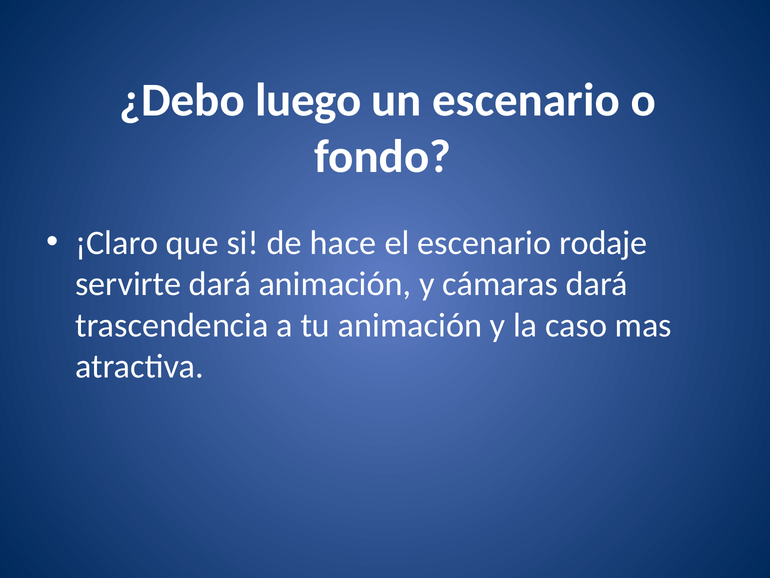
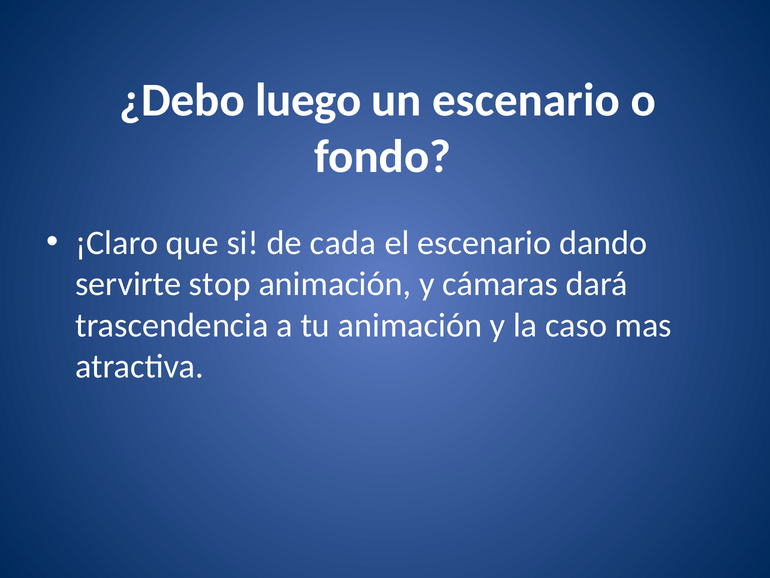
hace: hace -> cada
rodaje: rodaje -> dando
servirte dará: dará -> stop
